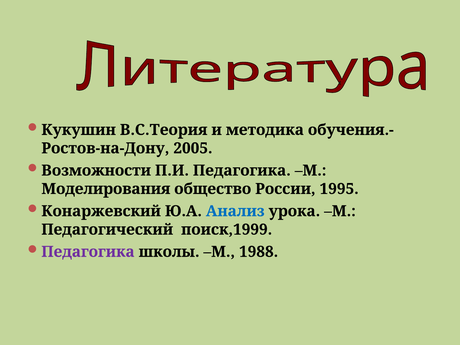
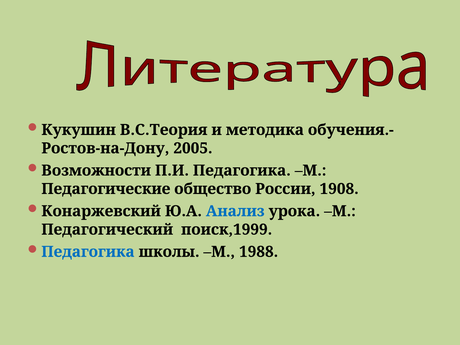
Моделирования: Моделирования -> Педагогические
1995: 1995 -> 1908
Педагогика at (88, 252) colour: purple -> blue
